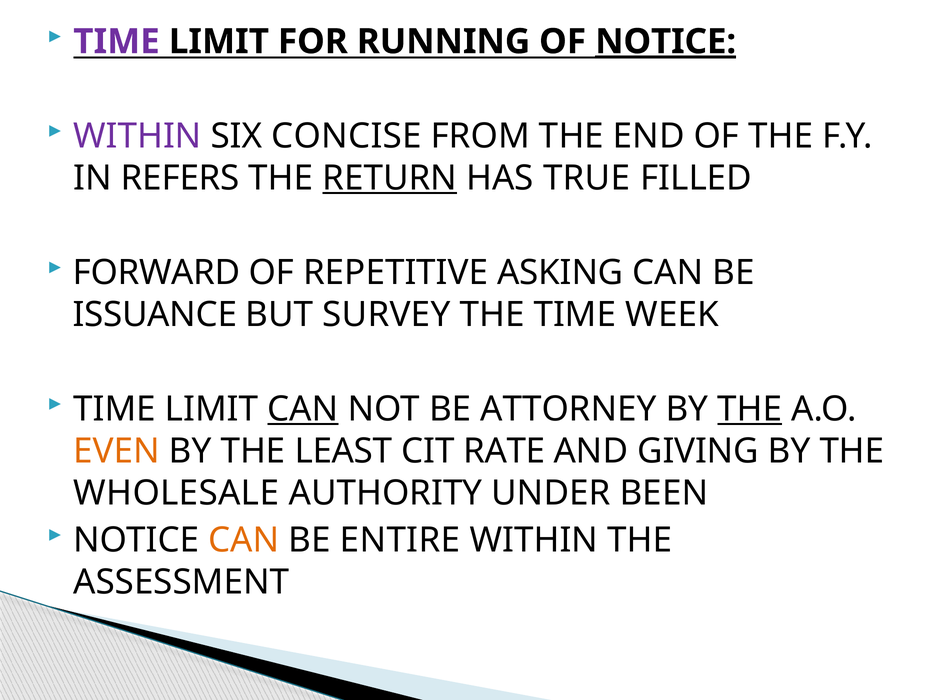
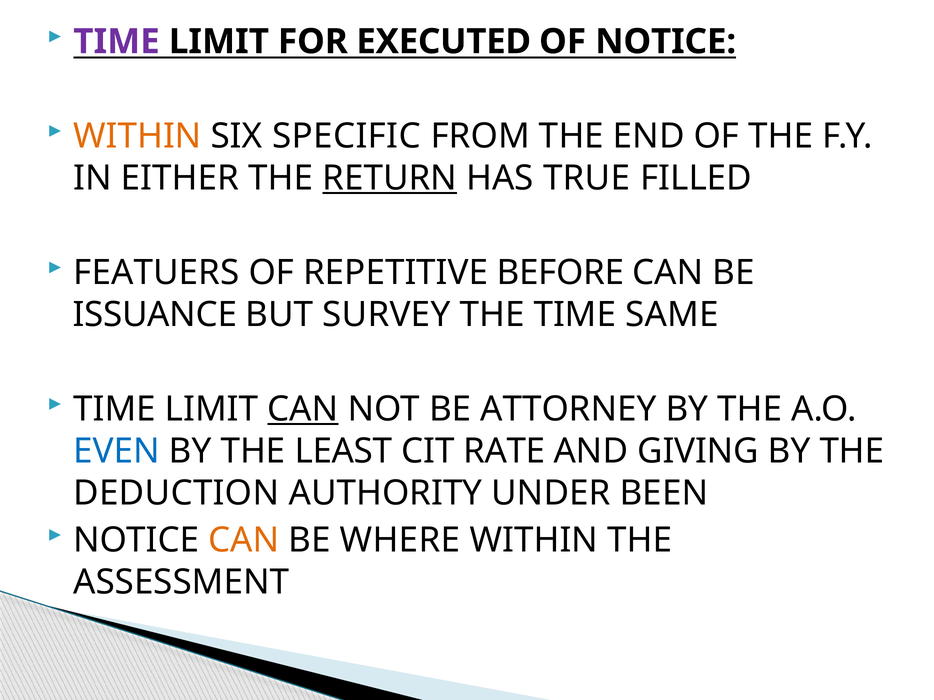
RUNNING: RUNNING -> EXECUTED
NOTICE at (666, 42) underline: present -> none
WITHIN at (137, 136) colour: purple -> orange
CONCISE: CONCISE -> SPECIFIC
REFERS: REFERS -> EITHER
FORWARD: FORWARD -> FEATUERS
ASKING: ASKING -> BEFORE
WEEK: WEEK -> SAME
THE at (750, 409) underline: present -> none
EVEN colour: orange -> blue
WHOLESALE: WHOLESALE -> DEDUCTION
ENTIRE: ENTIRE -> WHERE
